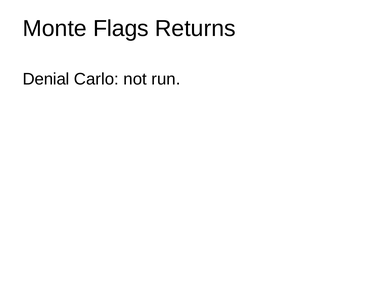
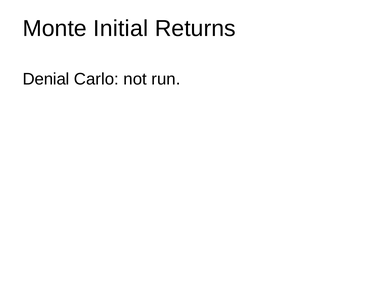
Flags: Flags -> Initial
